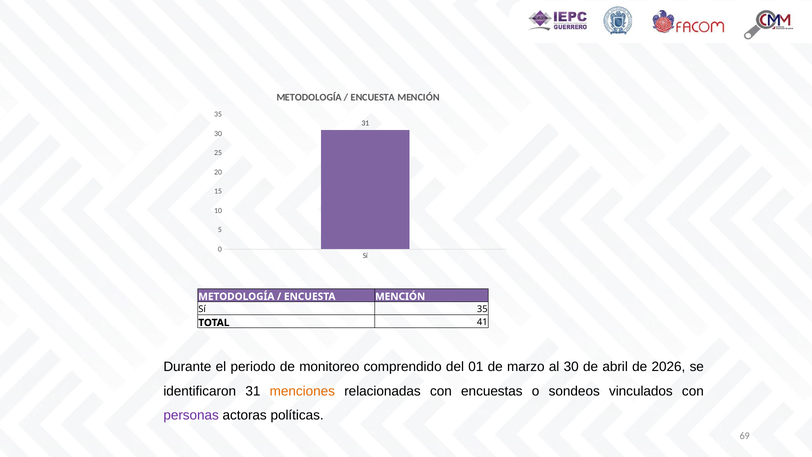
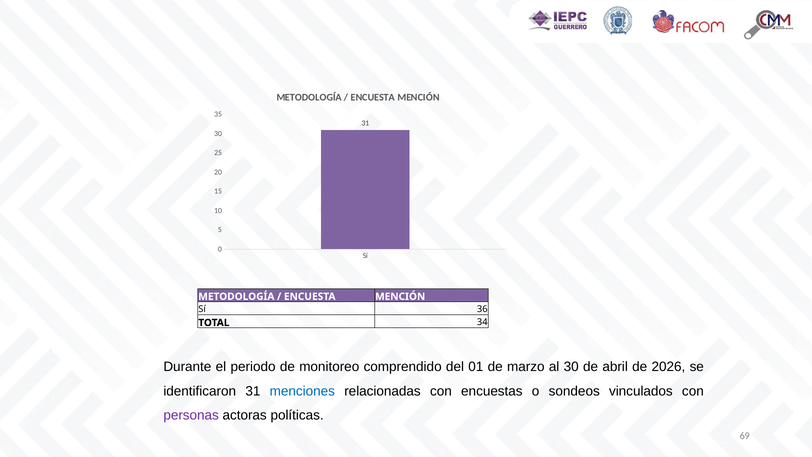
Sí 35: 35 -> 36
41: 41 -> 34
menciones colour: orange -> blue
